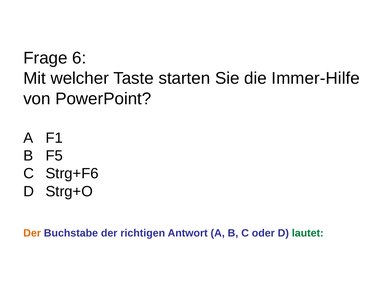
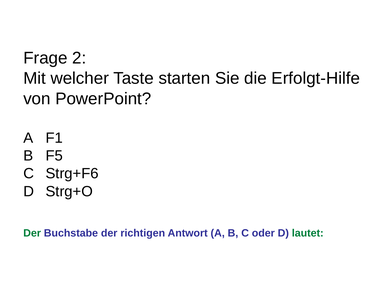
6: 6 -> 2
Immer-Hilfe: Immer-Hilfe -> Erfolgt-Hilfe
Der at (32, 233) colour: orange -> green
